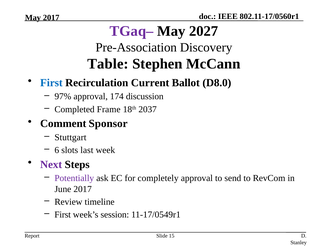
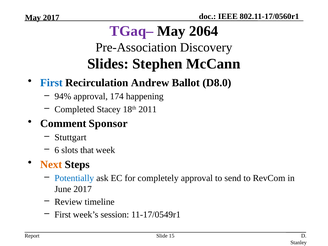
2027: 2027 -> 2064
Table: Table -> Slides
Current: Current -> Andrew
97%: 97% -> 94%
discussion: discussion -> happening
Frame: Frame -> Stacey
2037: 2037 -> 2011
last: last -> that
Next colour: purple -> orange
Potentially colour: purple -> blue
